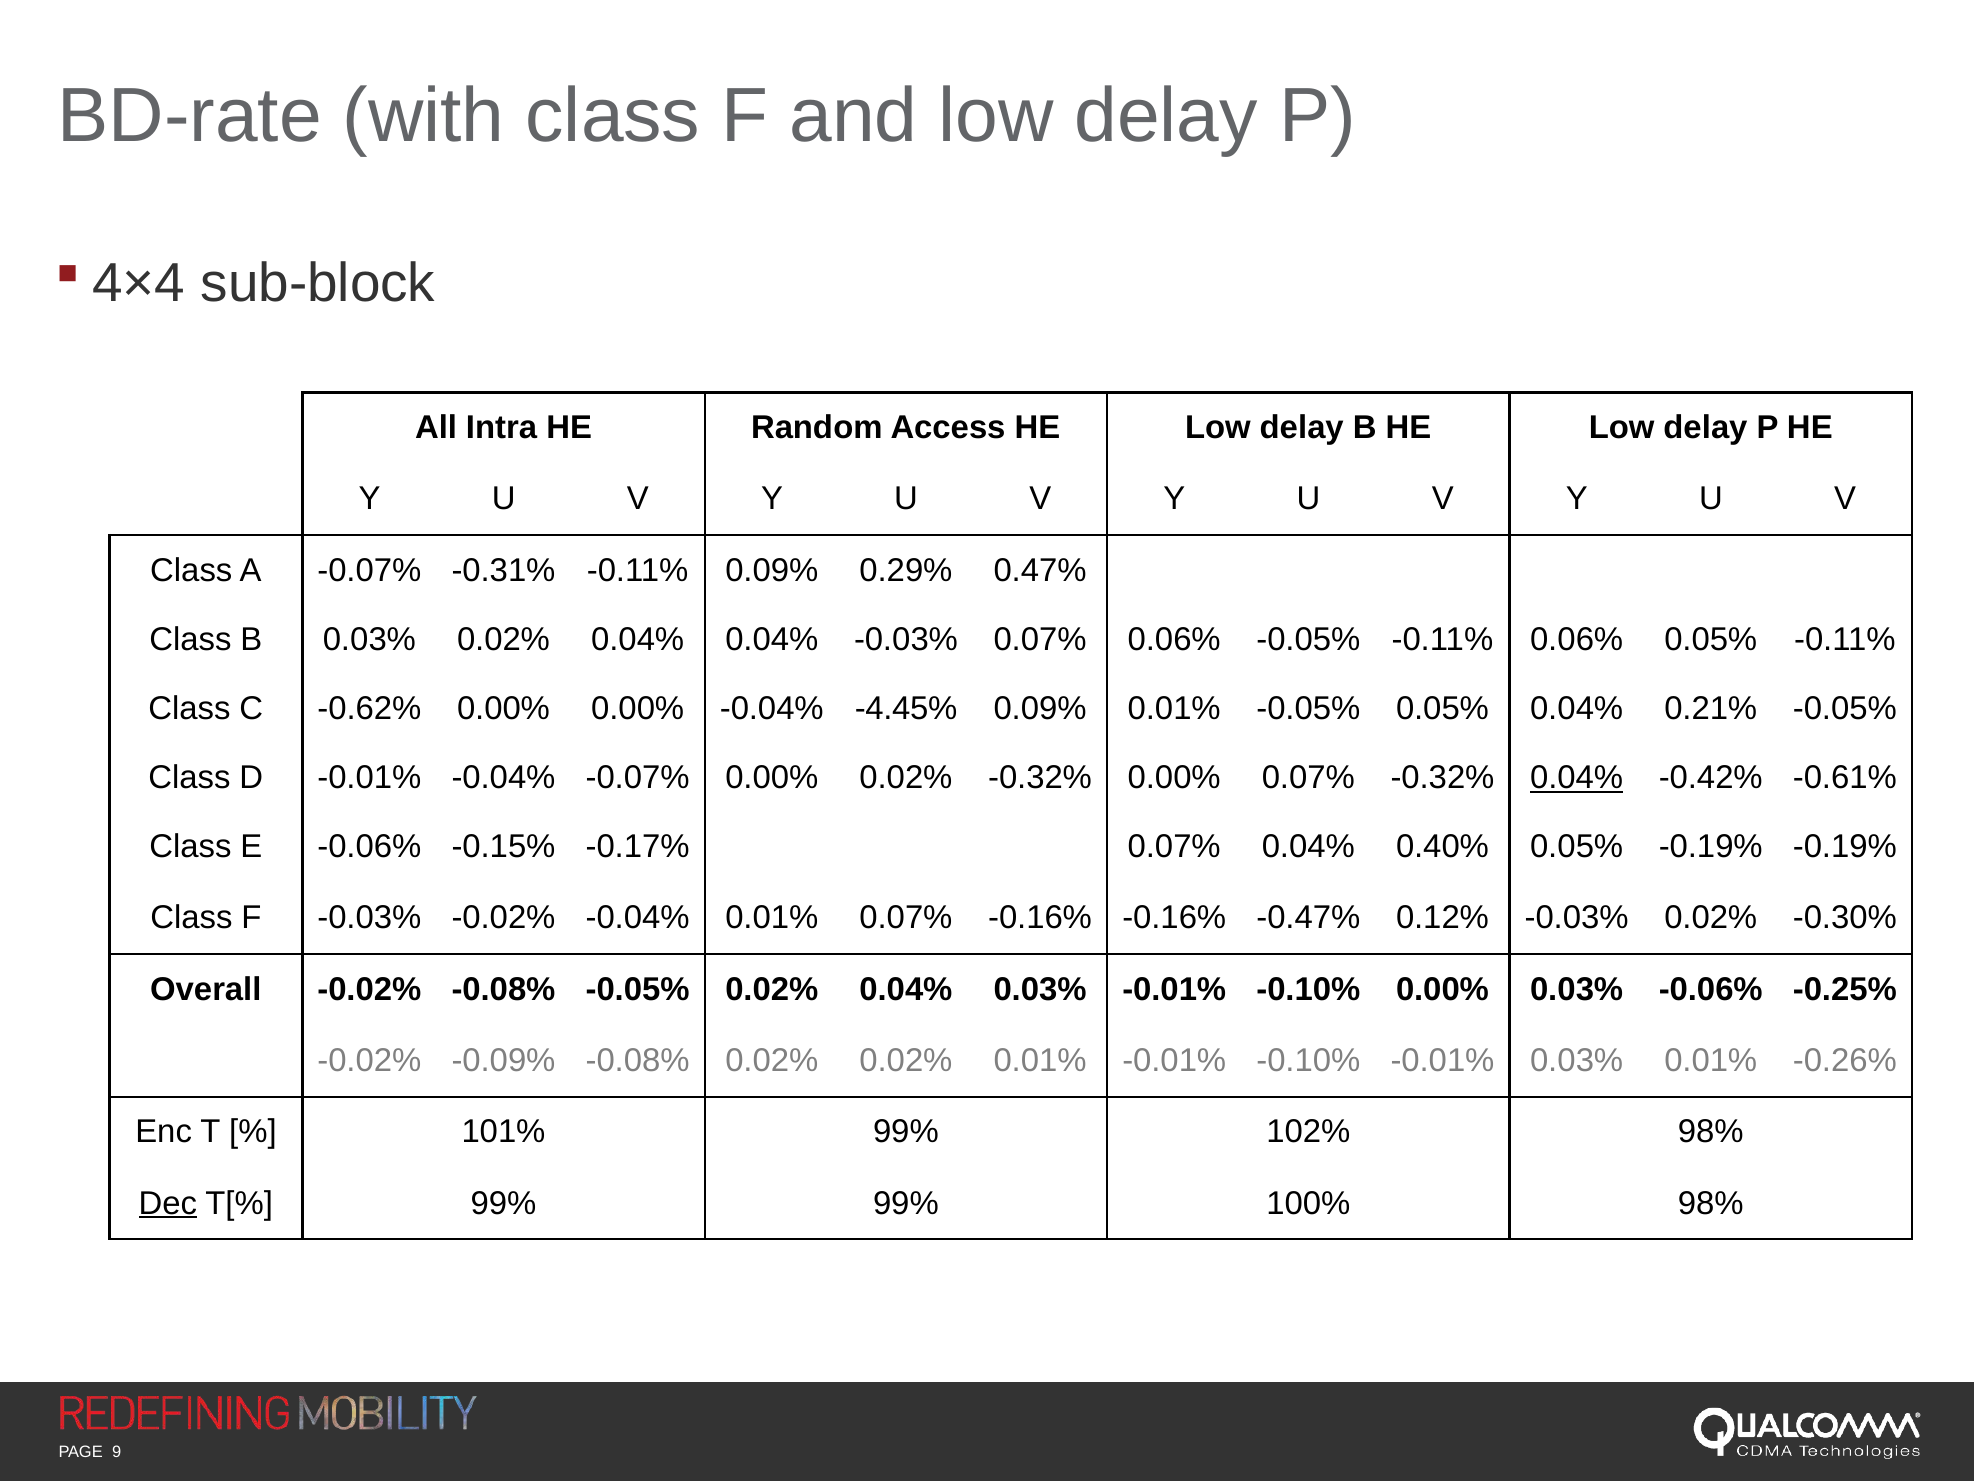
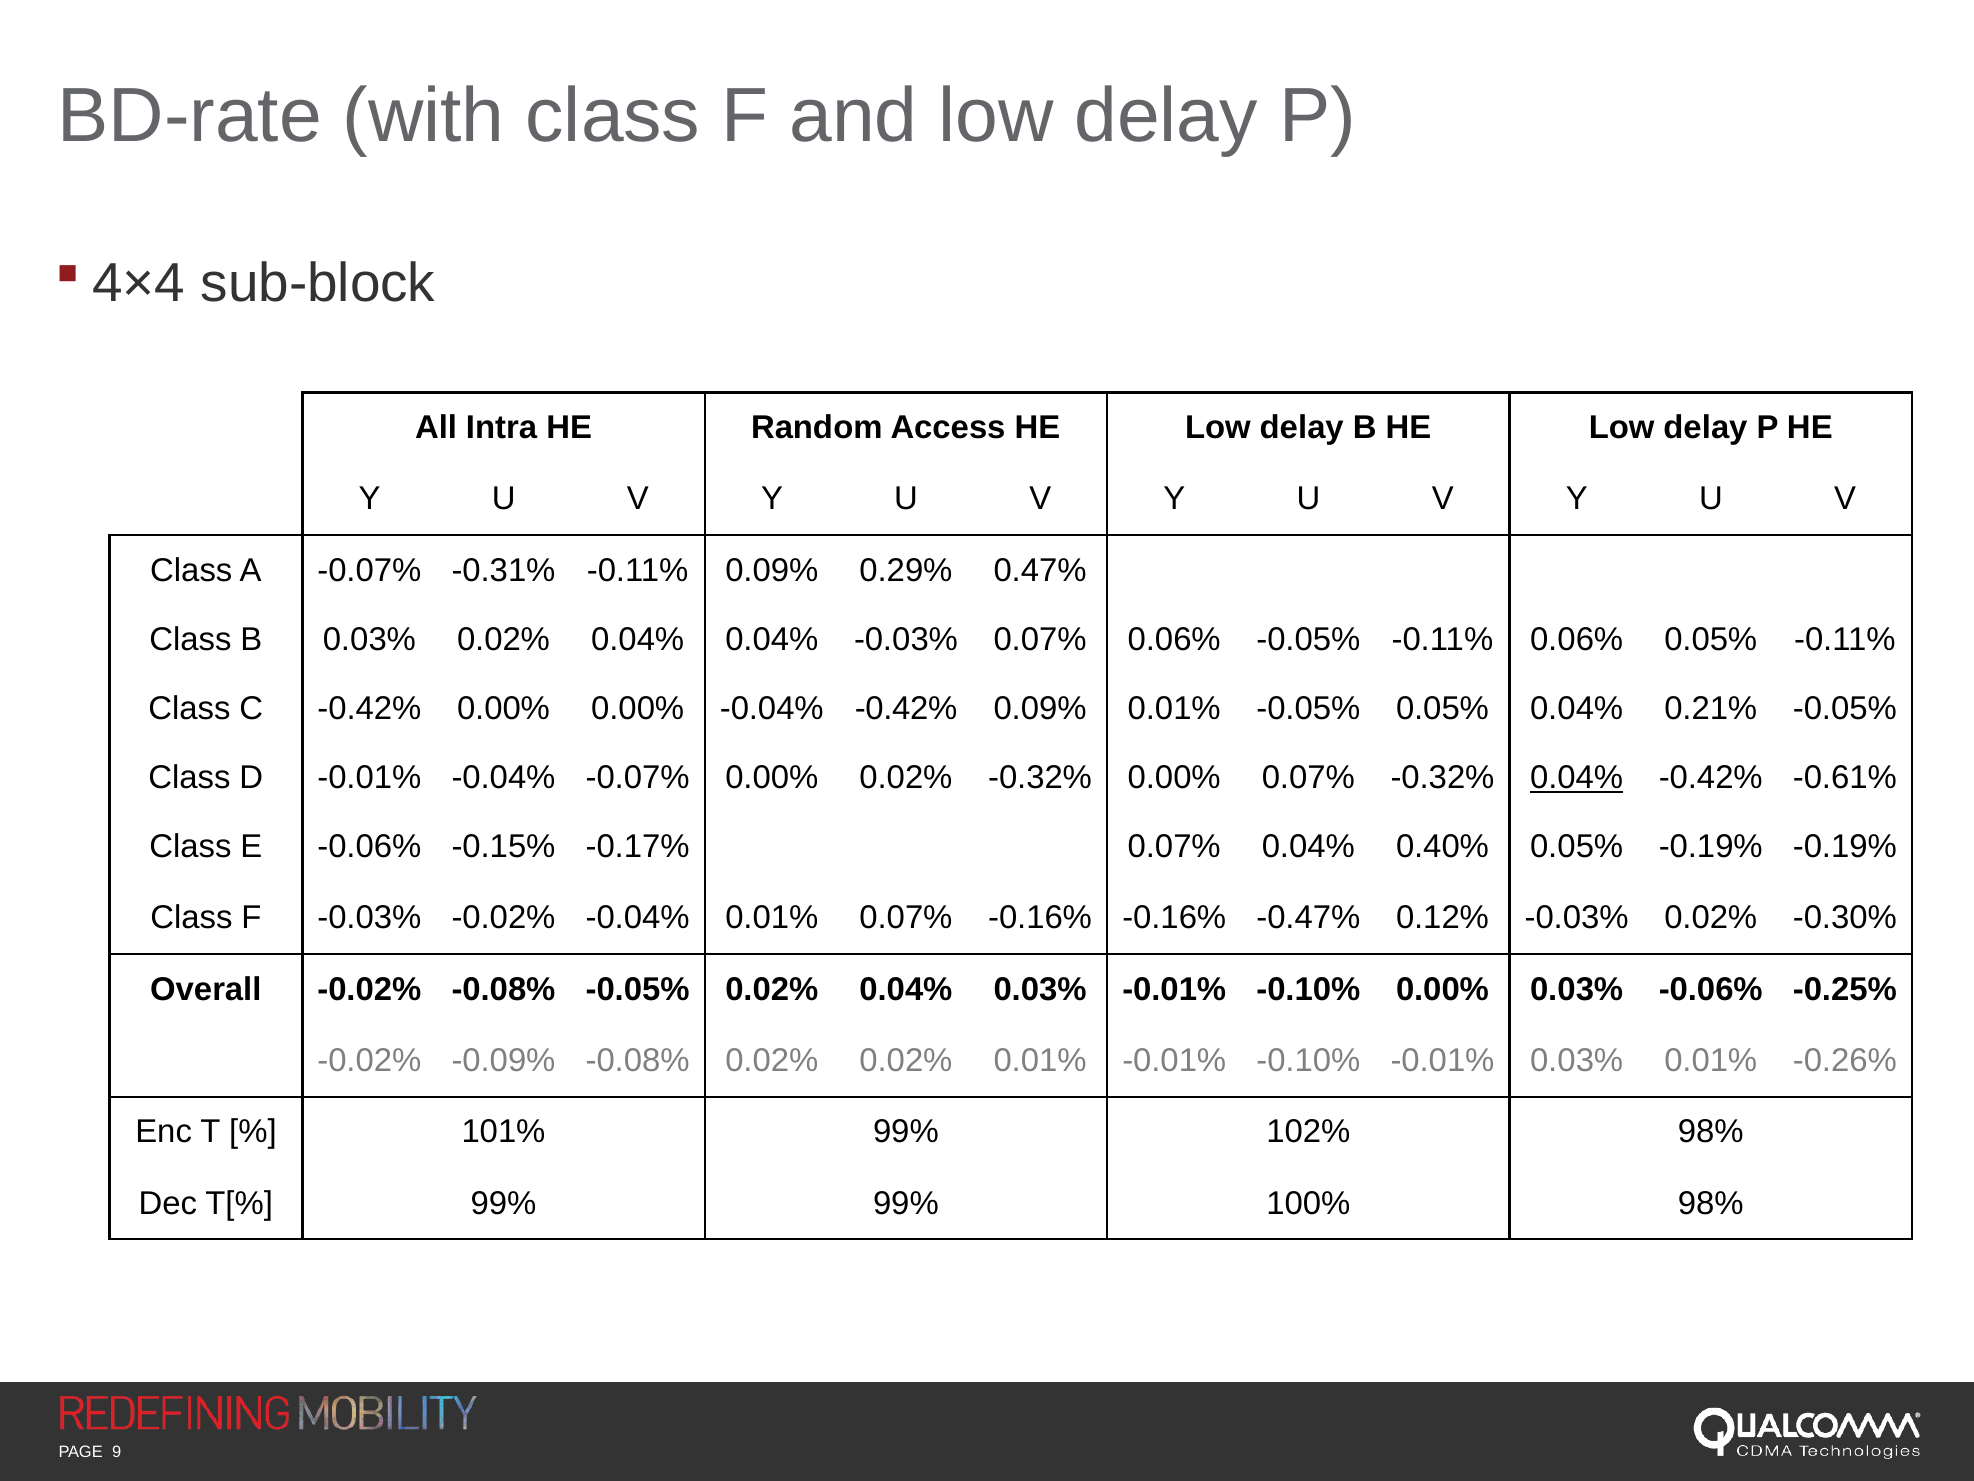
C -0.62%: -0.62% -> -0.42%
-0.04% -4.45%: -4.45% -> -0.42%
Dec underline: present -> none
